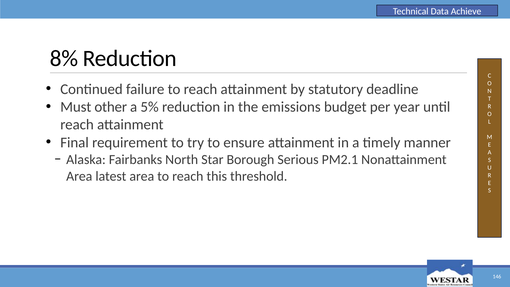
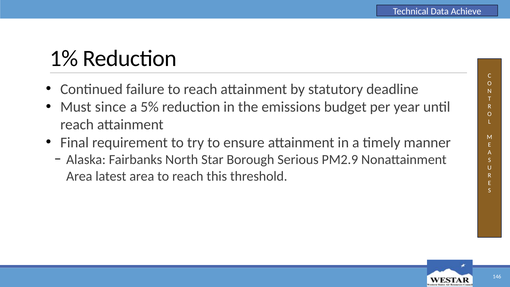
8%: 8% -> 1%
other: other -> since
PM2.1: PM2.1 -> PM2.9
